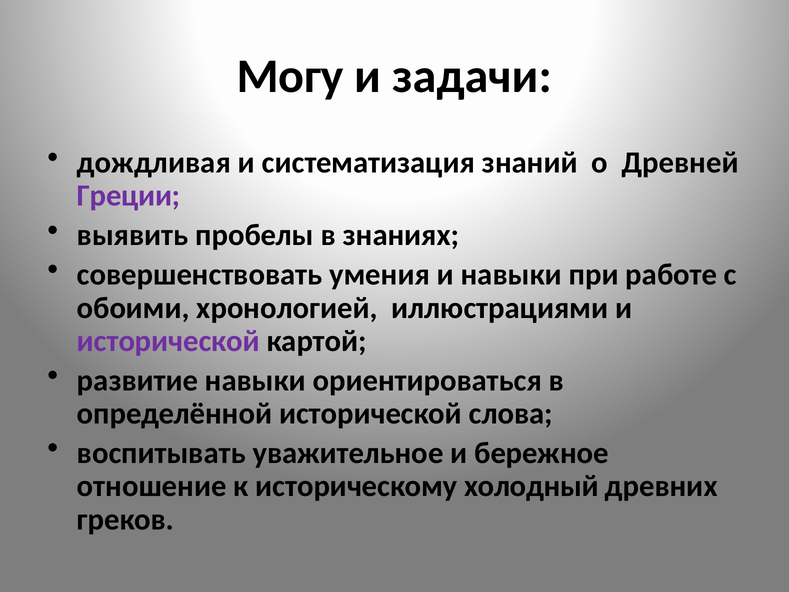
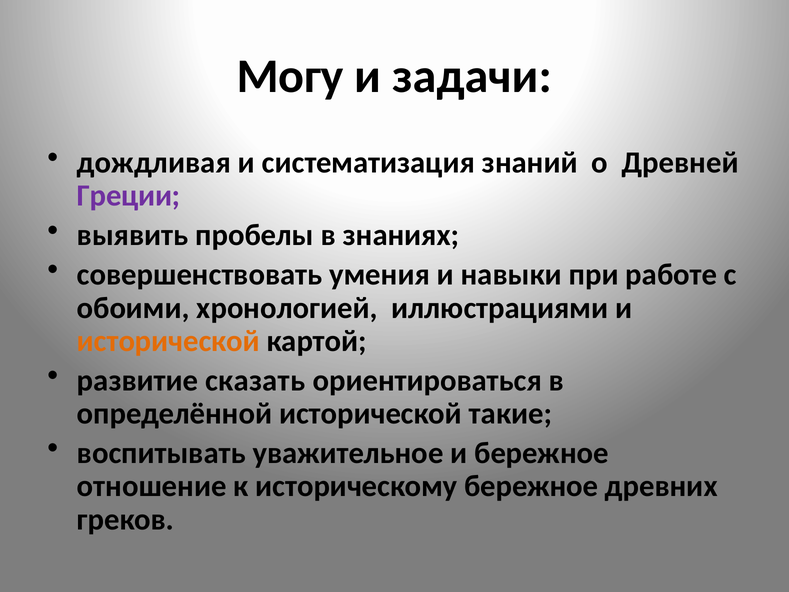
исторической at (168, 341) colour: purple -> orange
развитие навыки: навыки -> сказать
слова: слова -> такие
историческому холодный: холодный -> бережное
